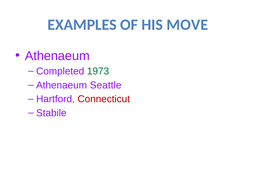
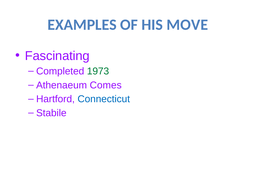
Athenaeum at (57, 56): Athenaeum -> Fascinating
Seattle: Seattle -> Comes
Connecticut colour: red -> blue
